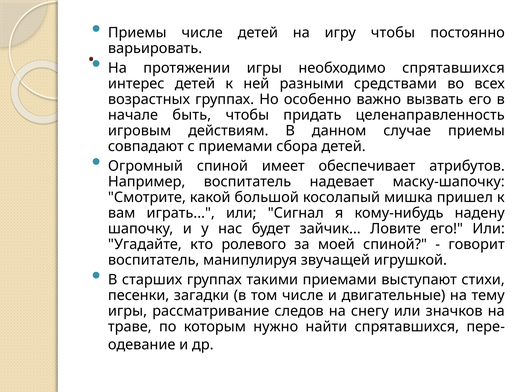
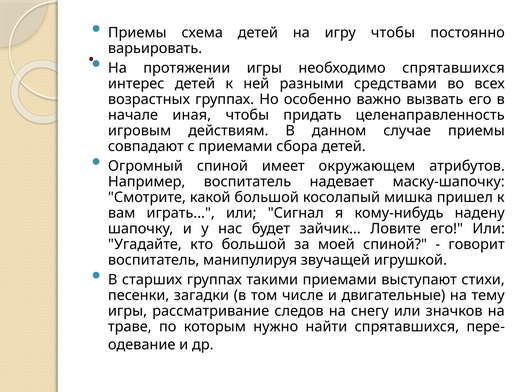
Приемы числе: числе -> схема
быть: быть -> иная
обеспечивает: обеспечивает -> окружающем
кто ролевого: ролевого -> большой
